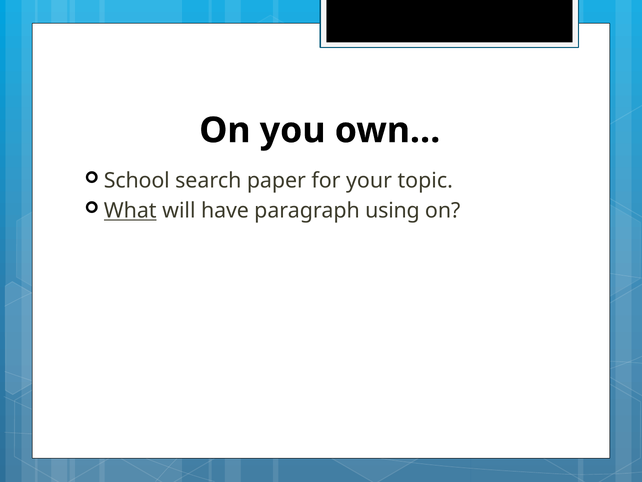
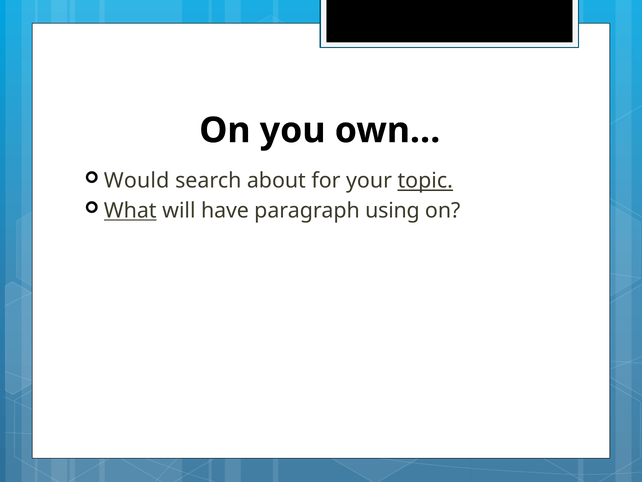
School: School -> Would
paper: paper -> about
topic underline: none -> present
